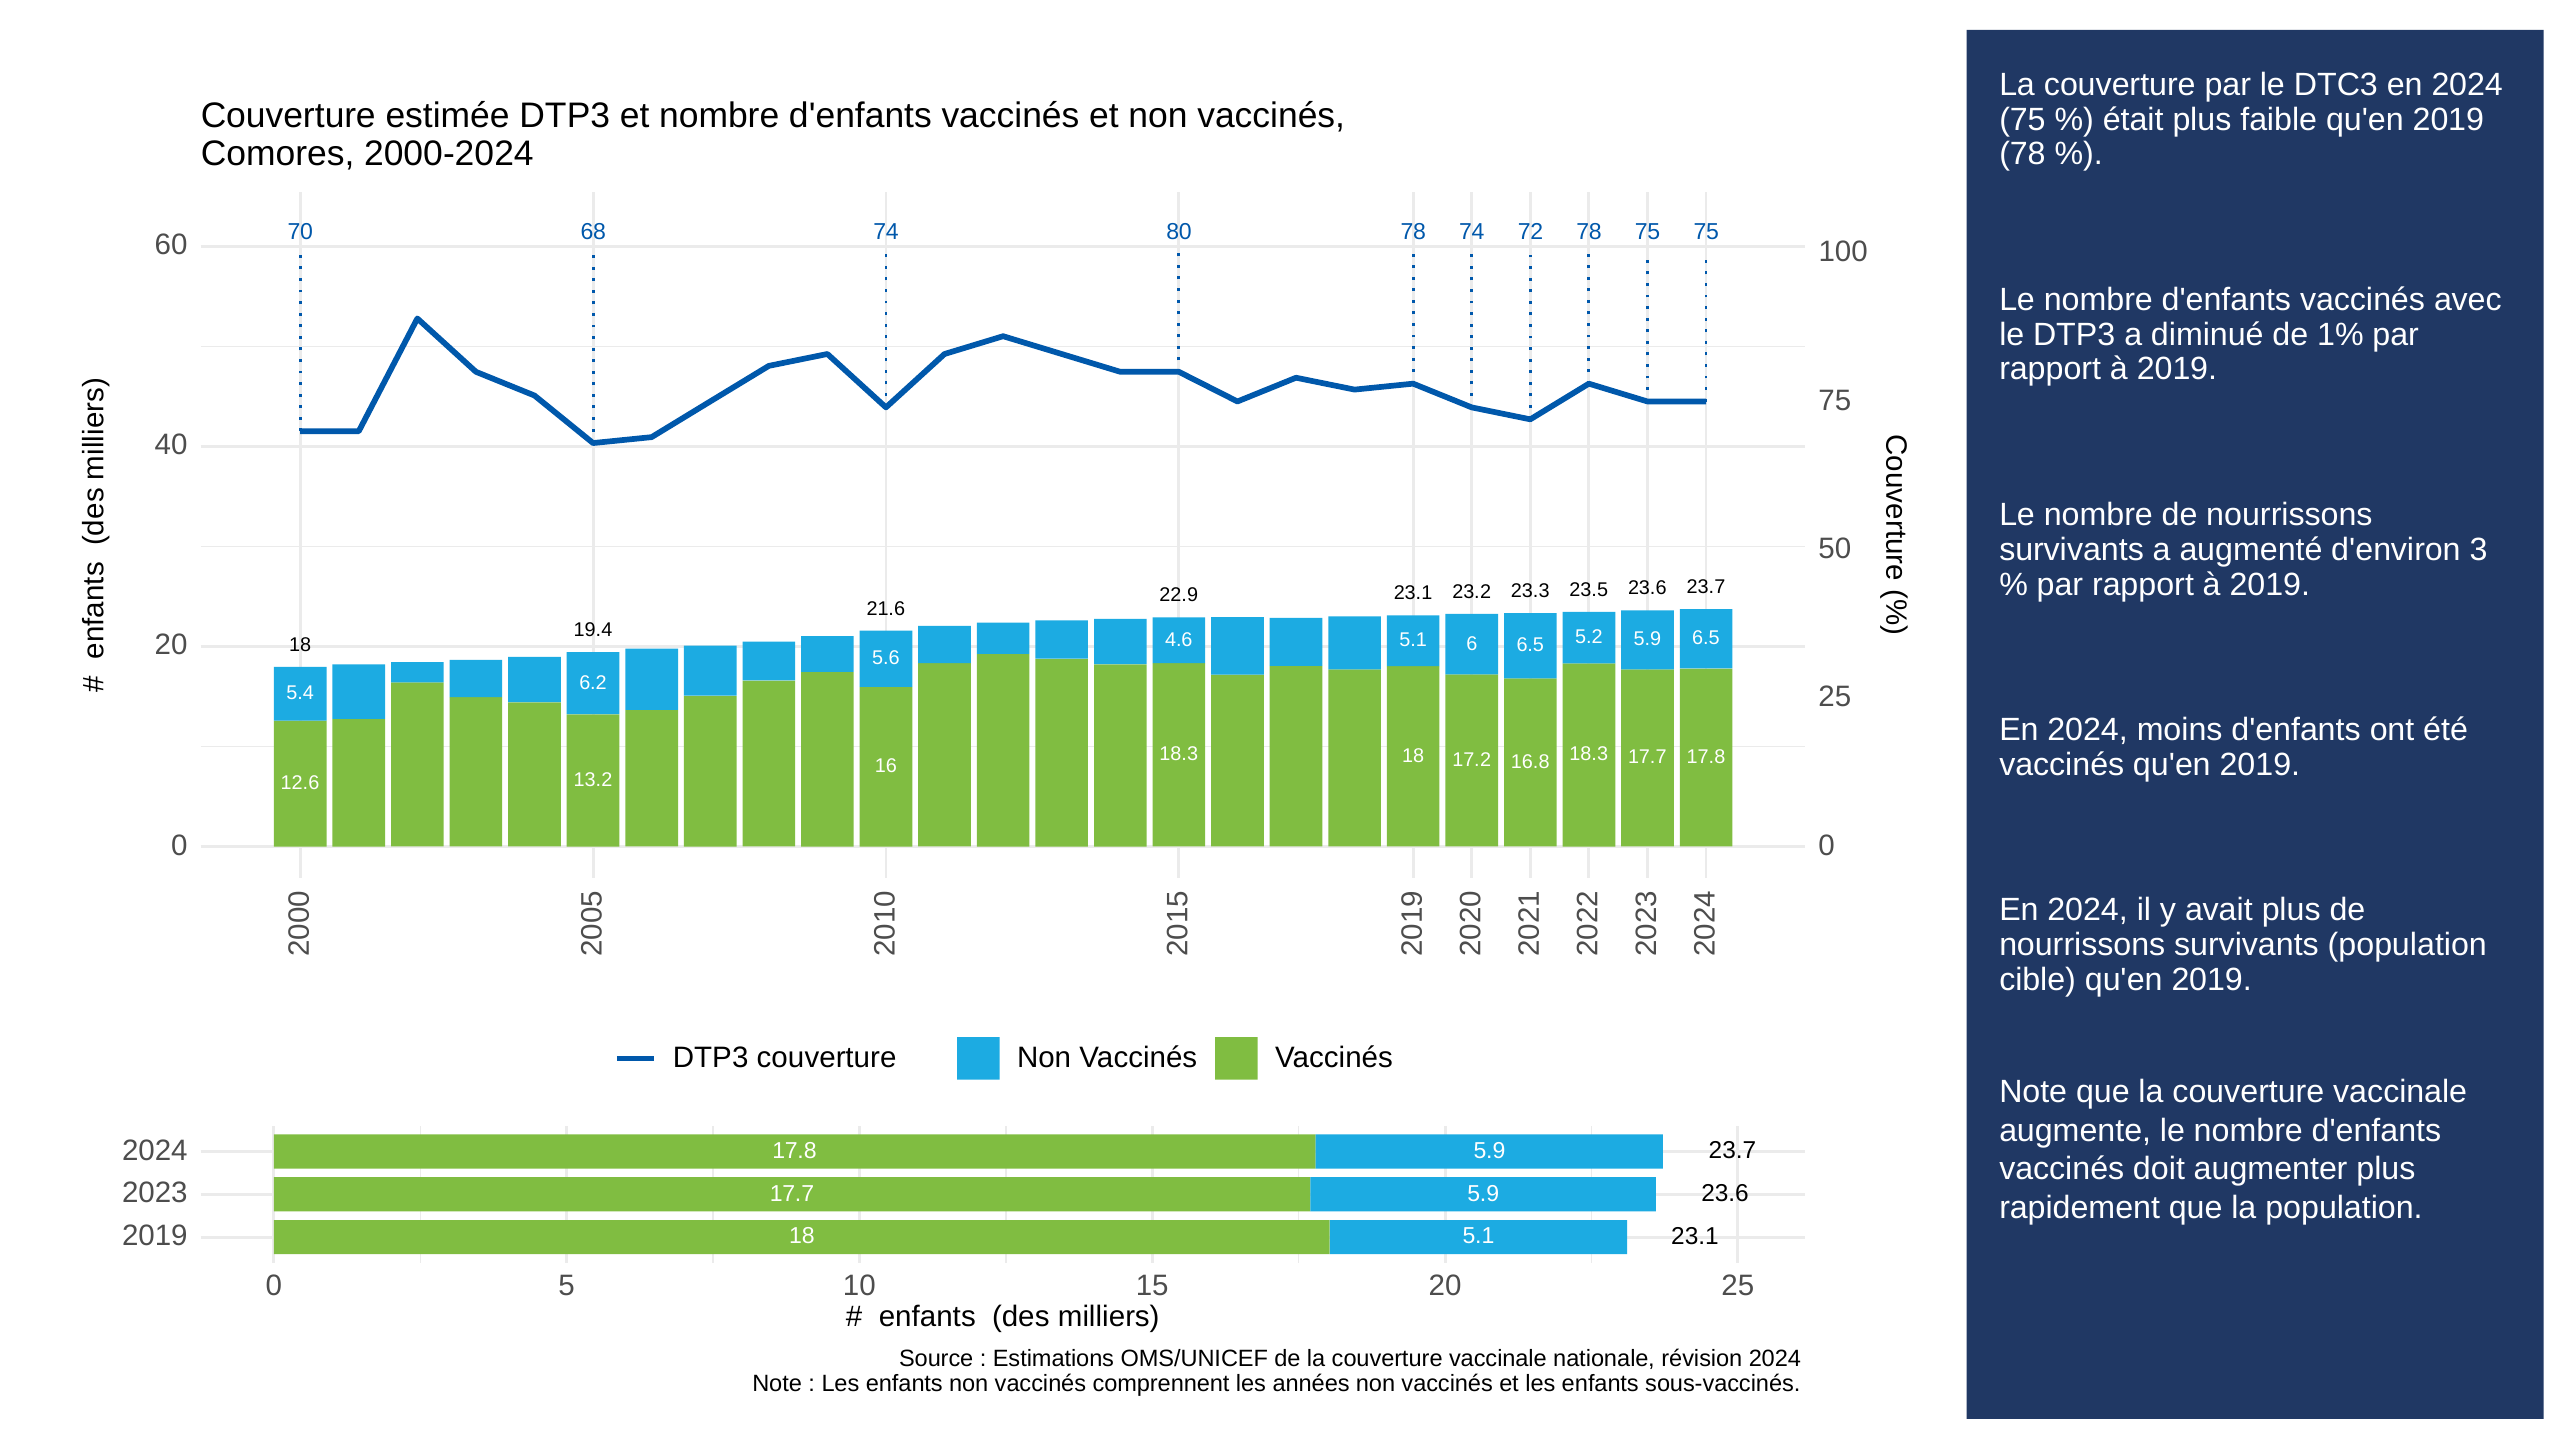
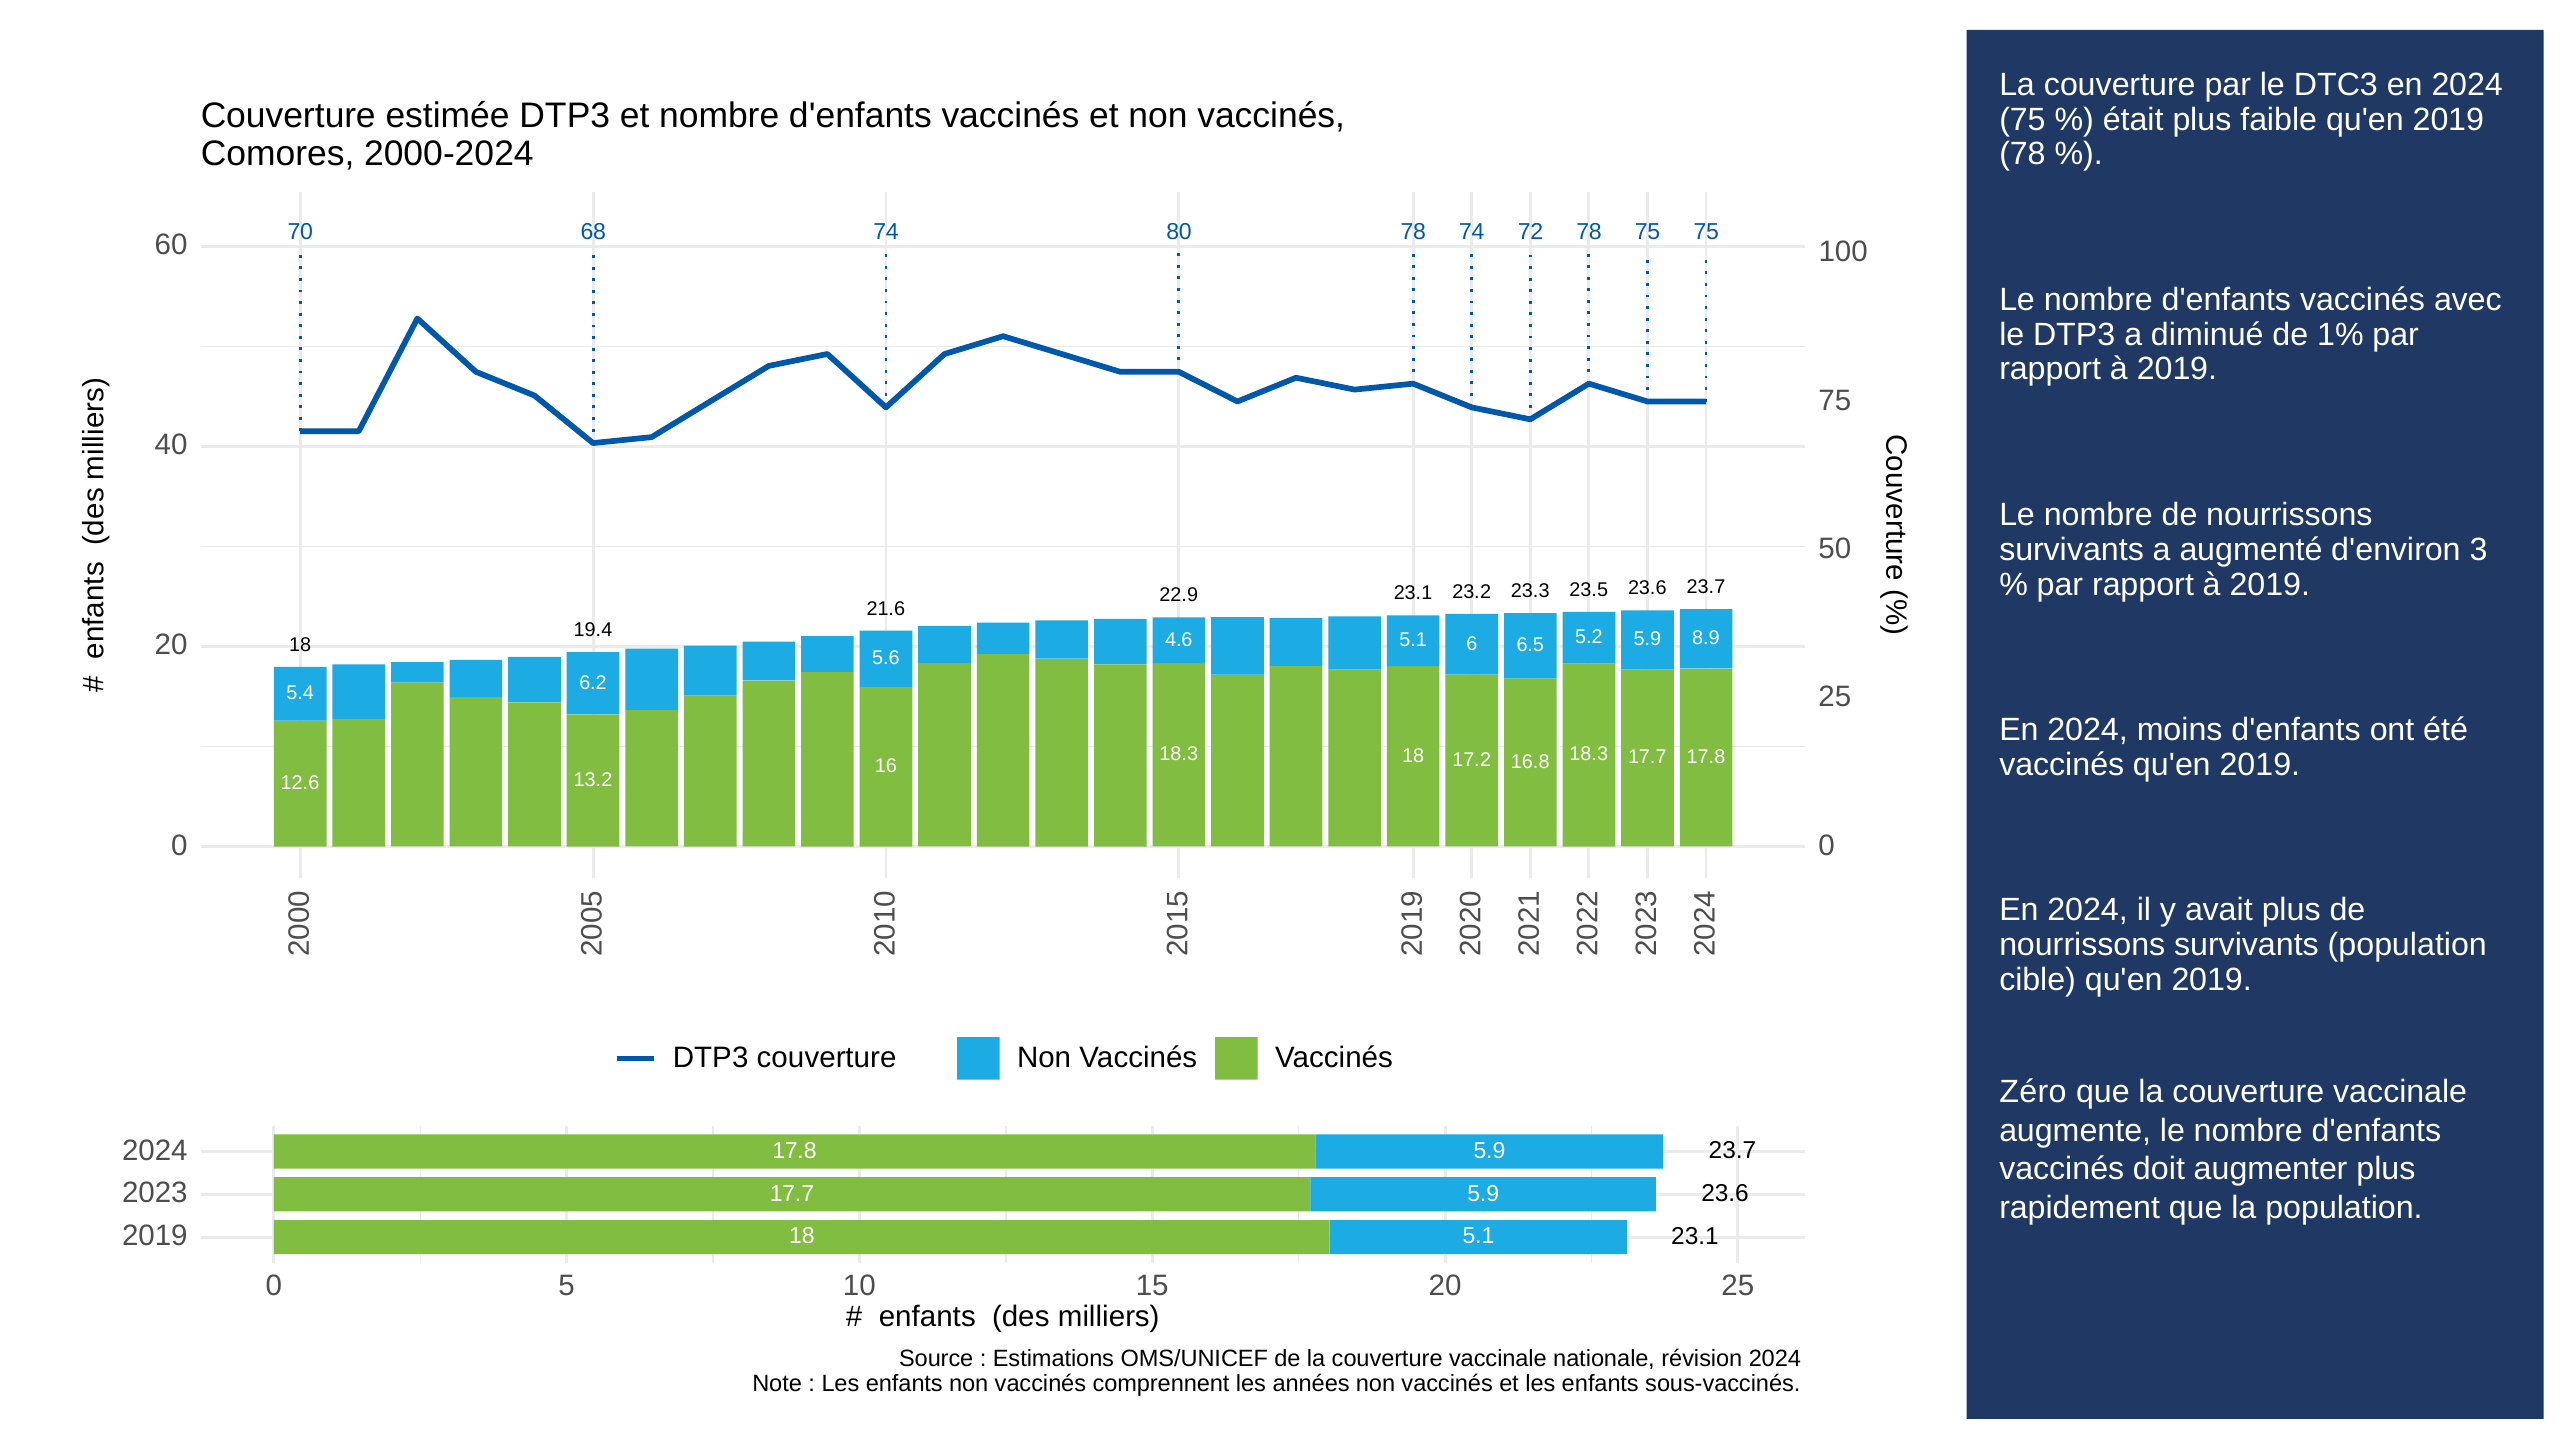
6.5 at (1706, 638): 6.5 -> 8.9
Note at (2033, 1092): Note -> Zéro
